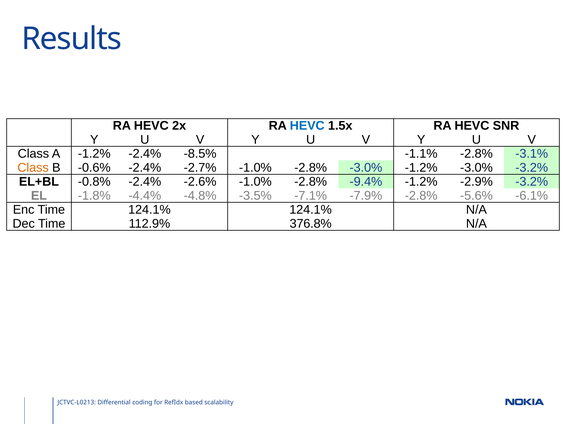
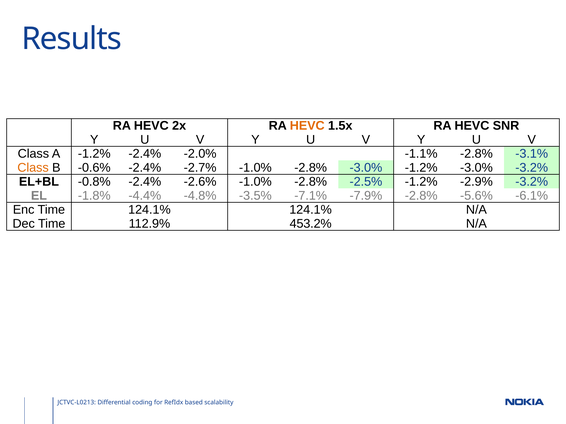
HEVC at (307, 126) colour: blue -> orange
-8.5%: -8.5% -> -2.0%
-9.4%: -9.4% -> -2.5%
376.8%: 376.8% -> 453.2%
